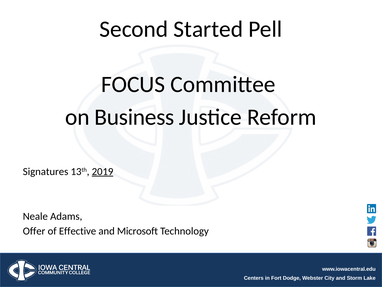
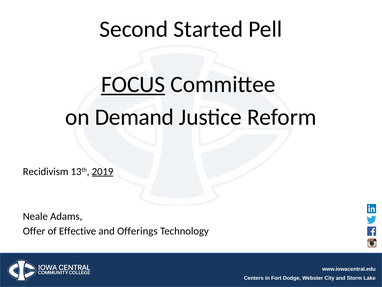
FOCUS underline: none -> present
Business: Business -> Demand
Signatures: Signatures -> Recidivism
Microsoft: Microsoft -> Offerings
